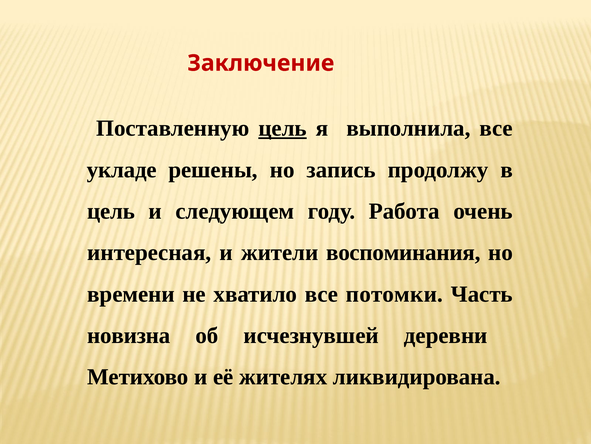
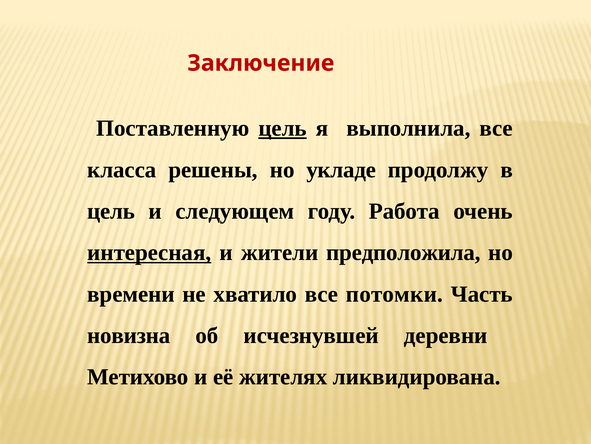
укладе: укладе -> класса
запись: запись -> укладе
интересная underline: none -> present
воспоминания: воспоминания -> предположила
